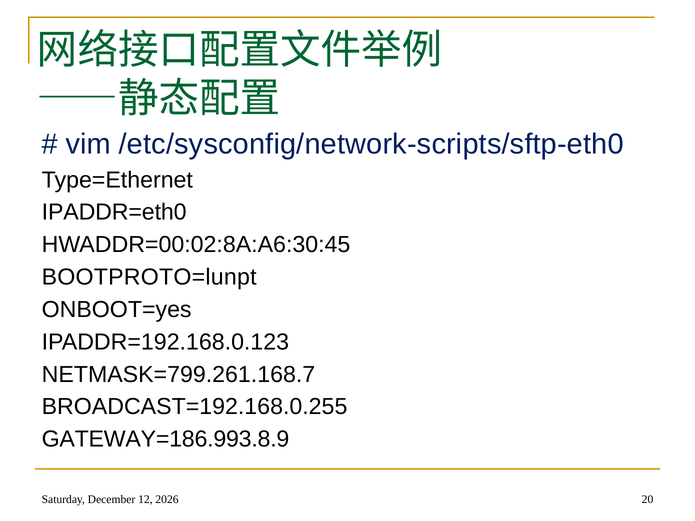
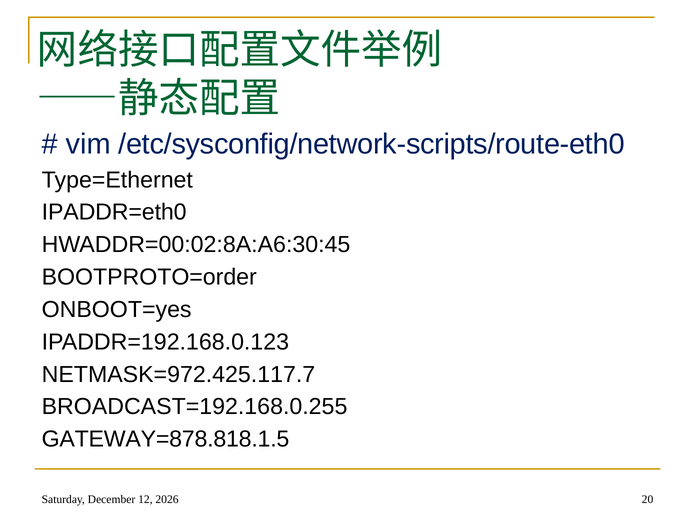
/etc/sysconfig/network-scripts/sftp-eth0: /etc/sysconfig/network-scripts/sftp-eth0 -> /etc/sysconfig/network-scripts/route-eth0
BOOTPROTO=lunpt: BOOTPROTO=lunpt -> BOOTPROTO=order
NETMASK=799.261.168.7: NETMASK=799.261.168.7 -> NETMASK=972.425.117.7
GATEWAY=186.993.8.9: GATEWAY=186.993.8.9 -> GATEWAY=878.818.1.5
